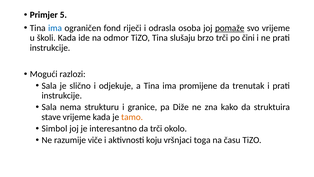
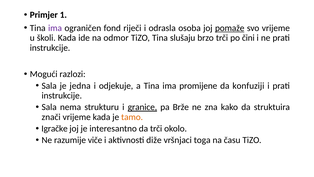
5: 5 -> 1
ima at (55, 28) colour: blue -> purple
slično: slično -> jedna
trenutak: trenutak -> konfuziji
granice underline: none -> present
Diže: Diže -> Brže
stave: stave -> znači
Simbol: Simbol -> Igračke
koju: koju -> diže
